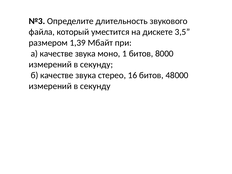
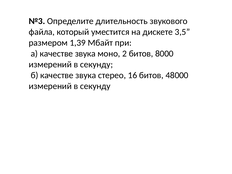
1: 1 -> 2
